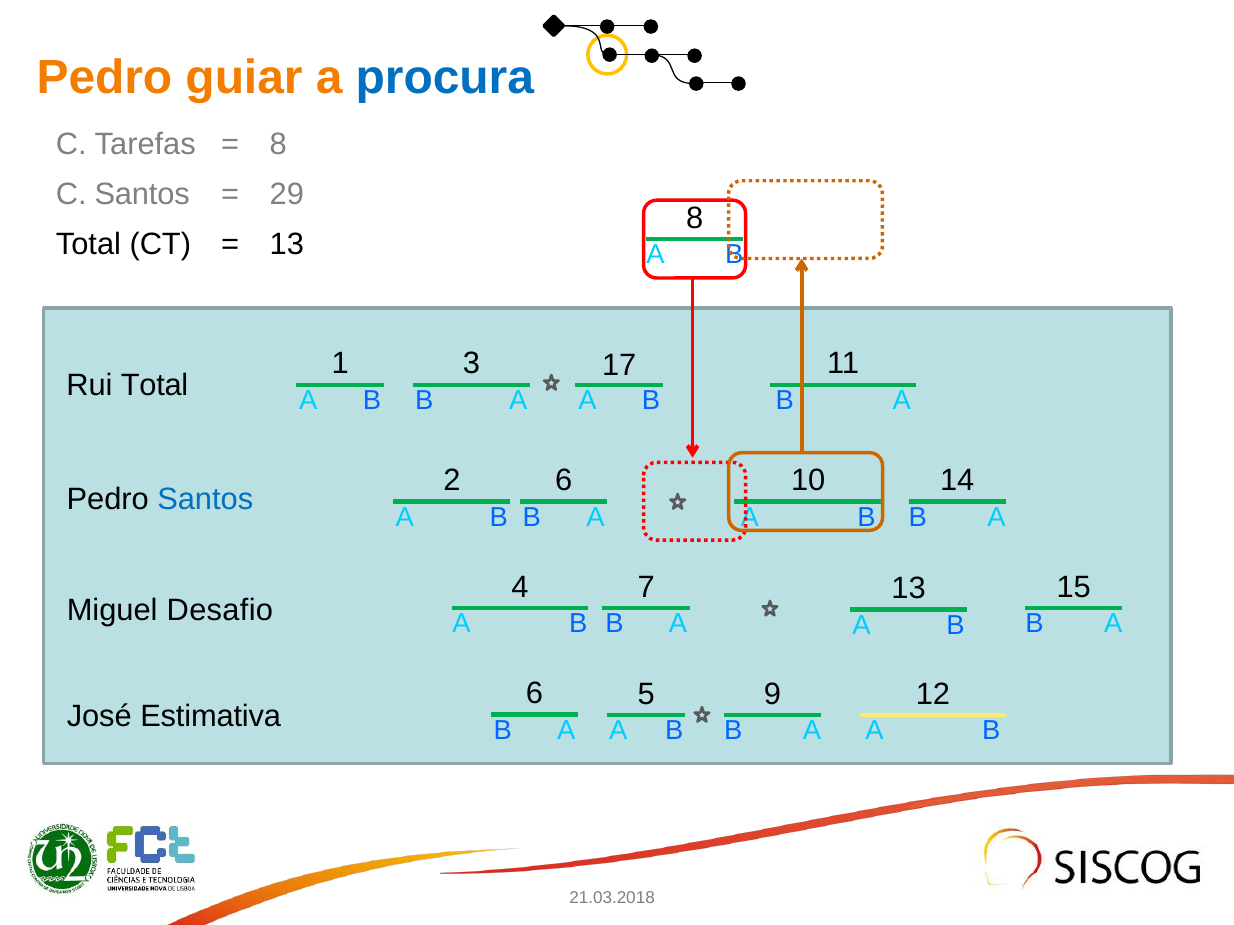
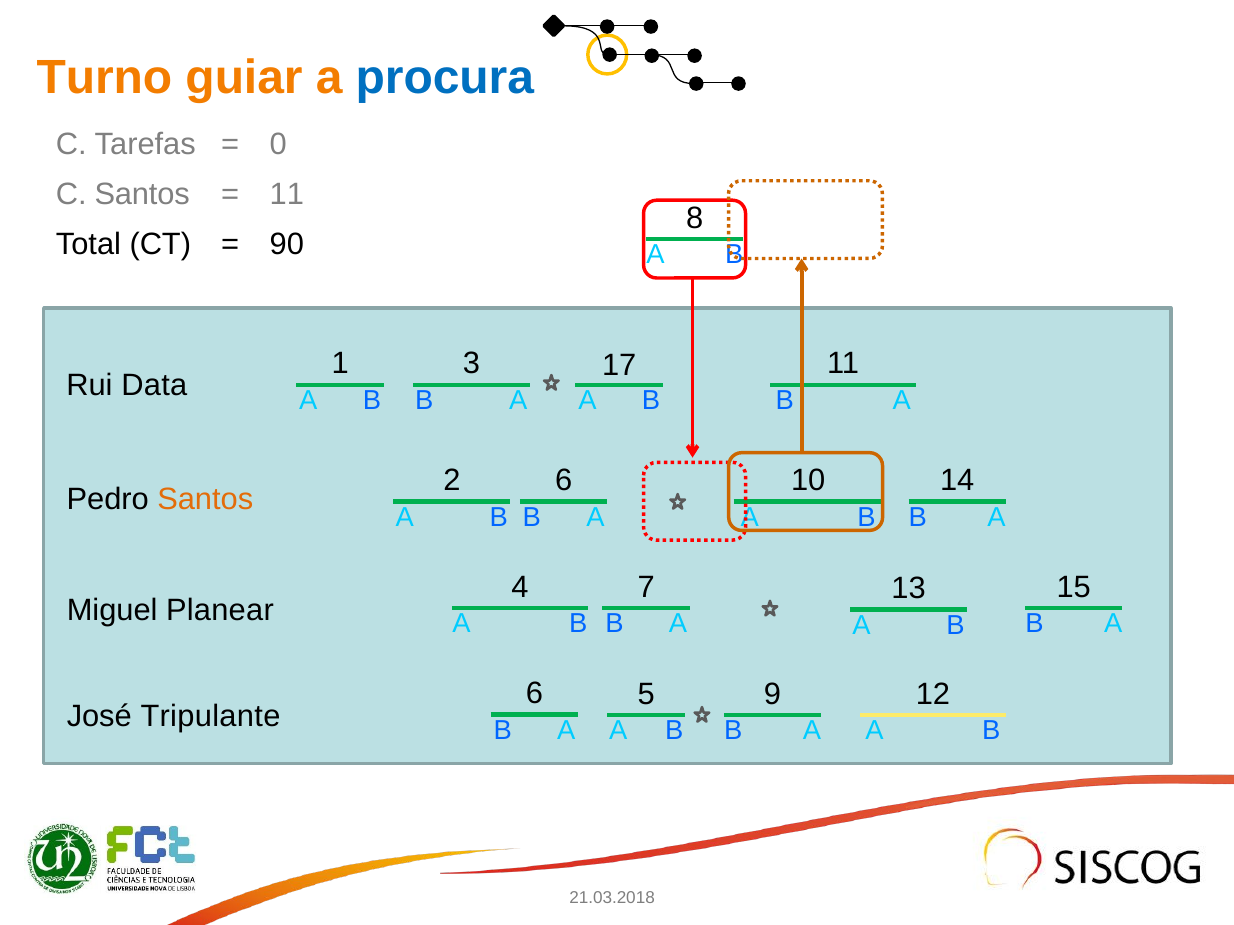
Pedro at (104, 78): Pedro -> Turno
8 at (278, 144): 8 -> 0
29 at (287, 194): 29 -> 11
13 at (287, 244): 13 -> 90
Rui Total: Total -> Data
Santos at (205, 499) colour: blue -> orange
Desafio: Desafio -> Planear
Estimativa: Estimativa -> Tripulante
